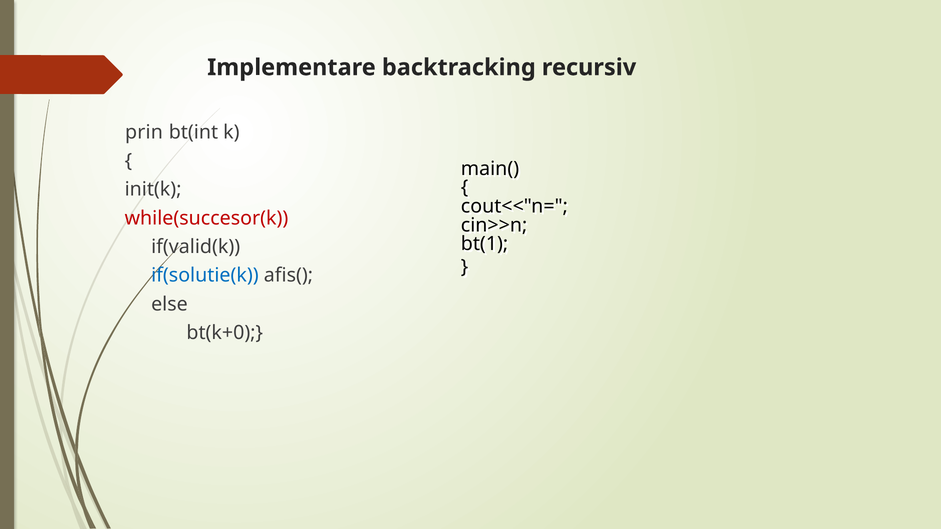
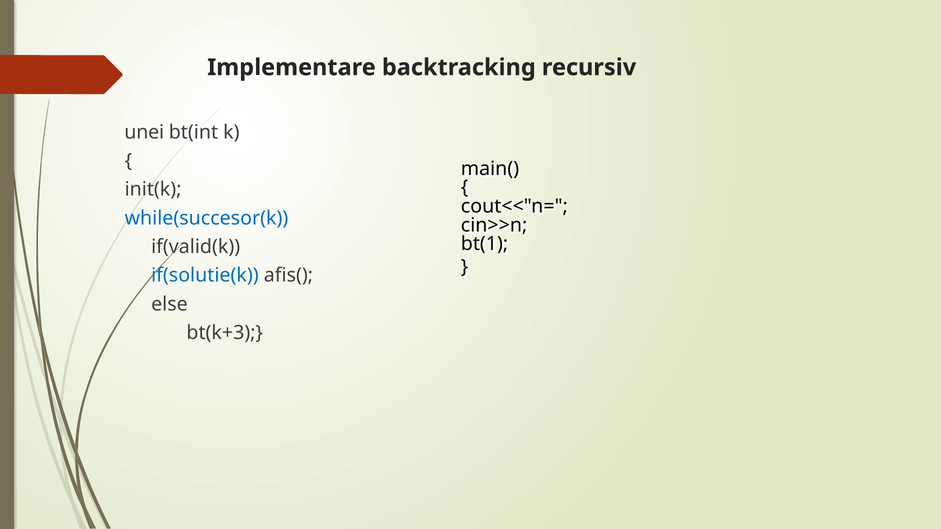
prin: prin -> unei
while(succesor(k colour: red -> blue
bt(k+0: bt(k+0 -> bt(k+3
